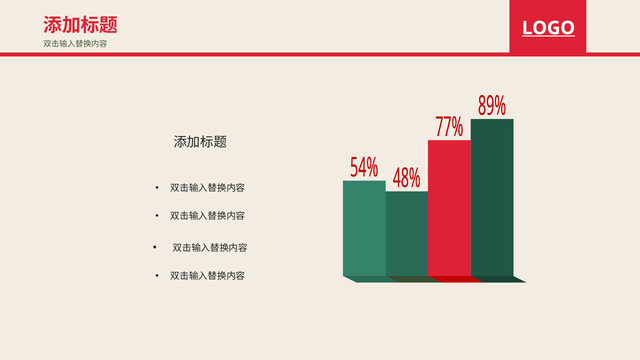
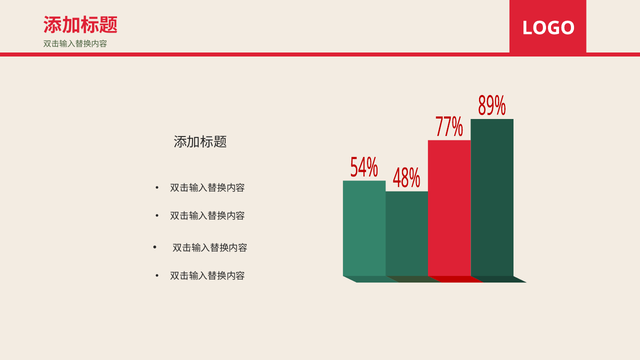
LOGO underline: present -> none
